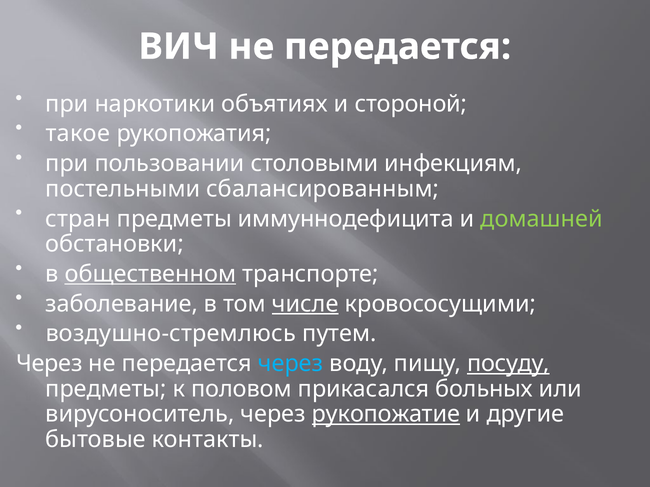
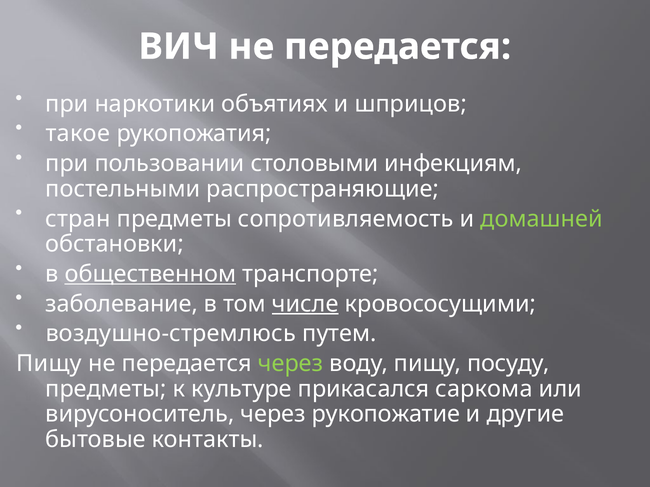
стороной: стороной -> шприцов
сбалансированным: сбалансированным -> распространяющие
иммуннодефицита: иммуннодефицита -> сопротивляемость
Через at (49, 364): Через -> Пищу
через at (291, 364) colour: light blue -> light green
посуду underline: present -> none
половом: половом -> культуре
больных: больных -> саркома
рукопожатие underline: present -> none
